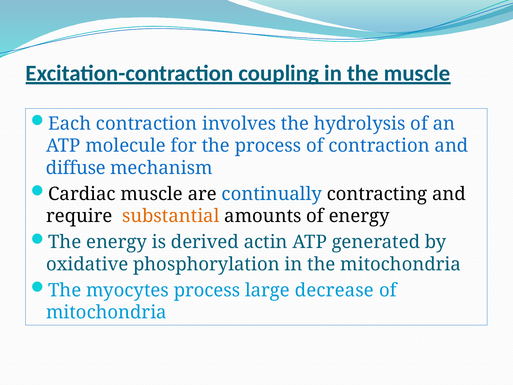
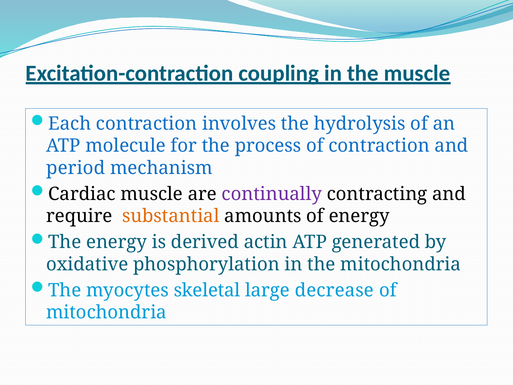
diffuse: diffuse -> period
continually colour: blue -> purple
myocytes process: process -> skeletal
